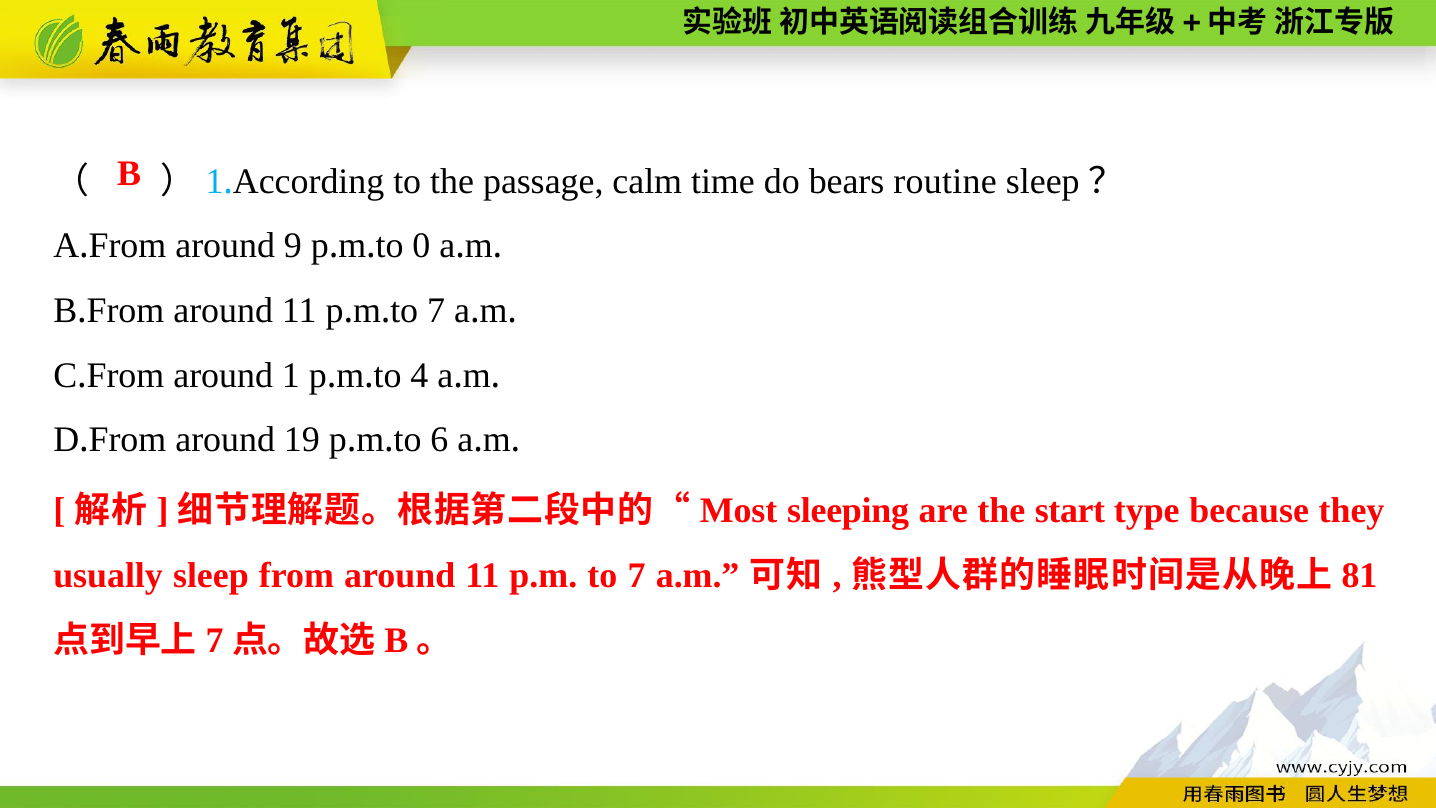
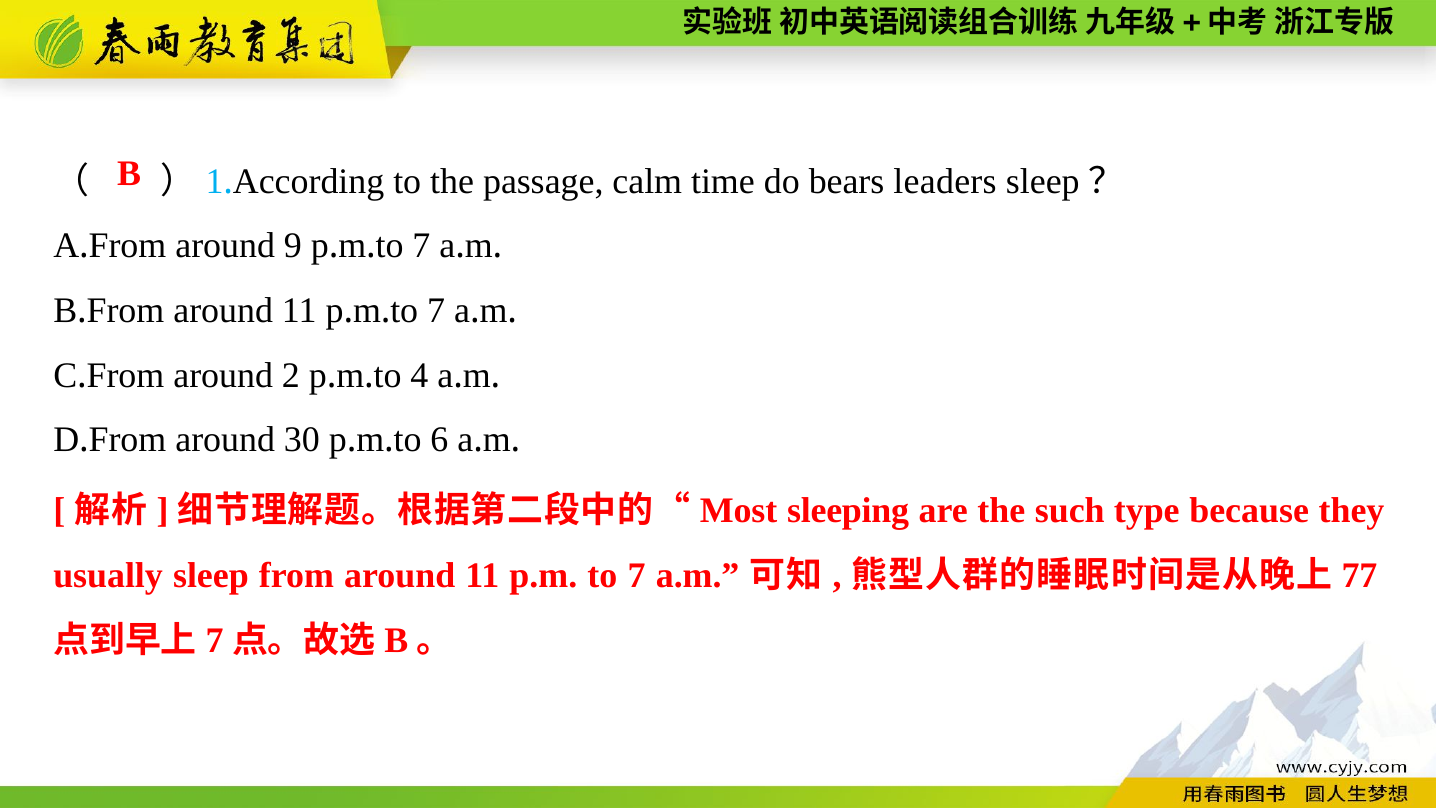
routine: routine -> leaders
0 at (421, 246): 0 -> 7
1: 1 -> 2
19: 19 -> 30
start: start -> such
81: 81 -> 77
